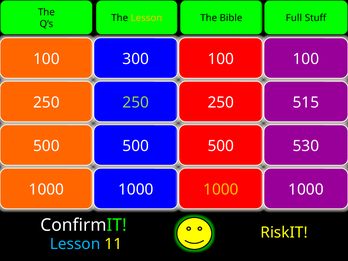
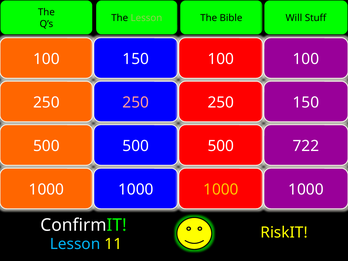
Lesson at (146, 18) colour: yellow -> light green
Full: Full -> Will
100 300: 300 -> 150
250 at (136, 103) colour: light green -> pink
250 515: 515 -> 150
530: 530 -> 722
